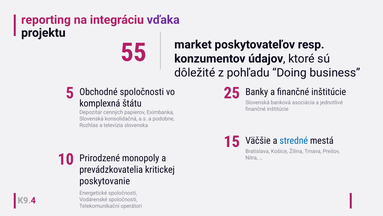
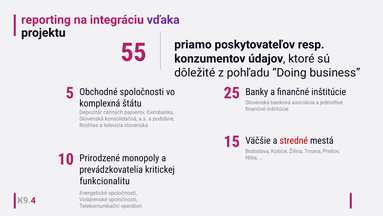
market: market -> priamo
stredné colour: blue -> red
poskytovanie: poskytovanie -> funkcionalitu
